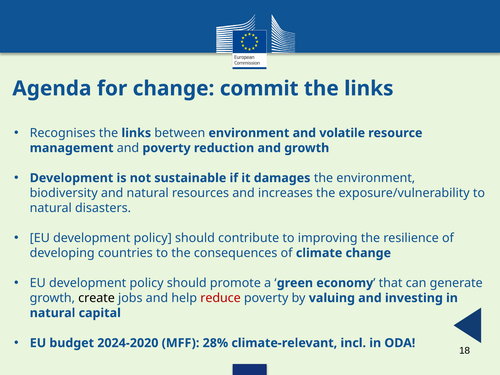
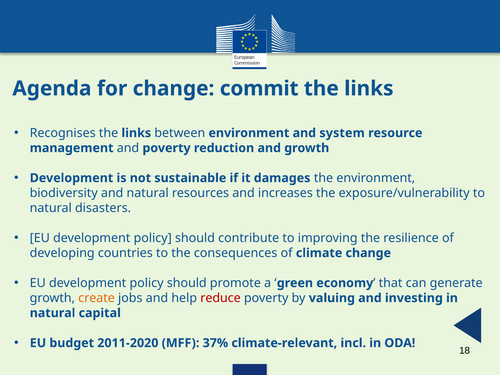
volatile: volatile -> system
create colour: black -> orange
2024-2020: 2024-2020 -> 2011-2020
28%: 28% -> 37%
